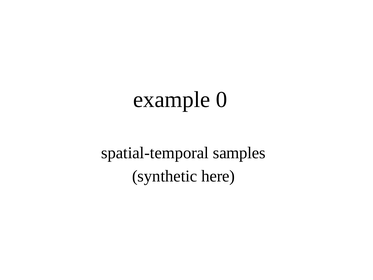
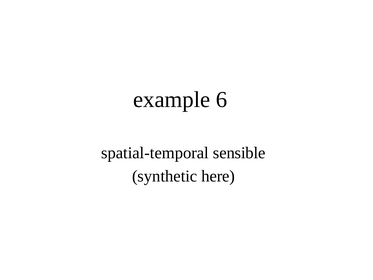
0: 0 -> 6
samples: samples -> sensible
